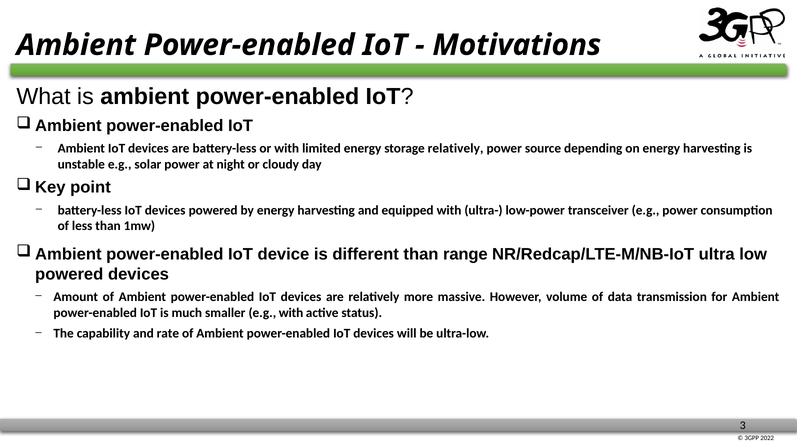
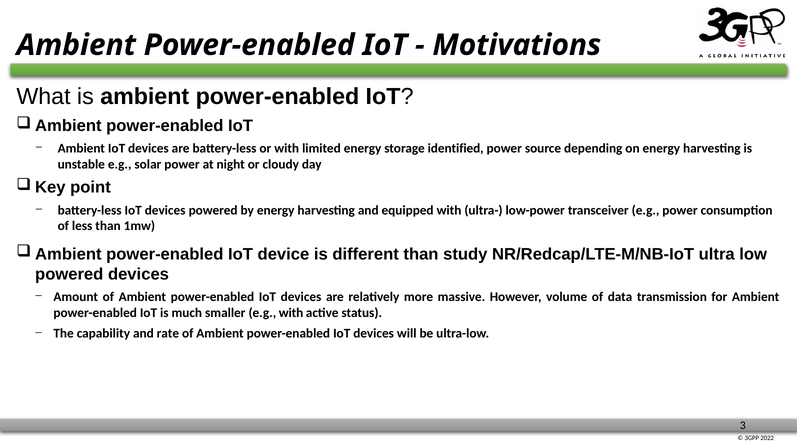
storage relatively: relatively -> identified
range: range -> study
